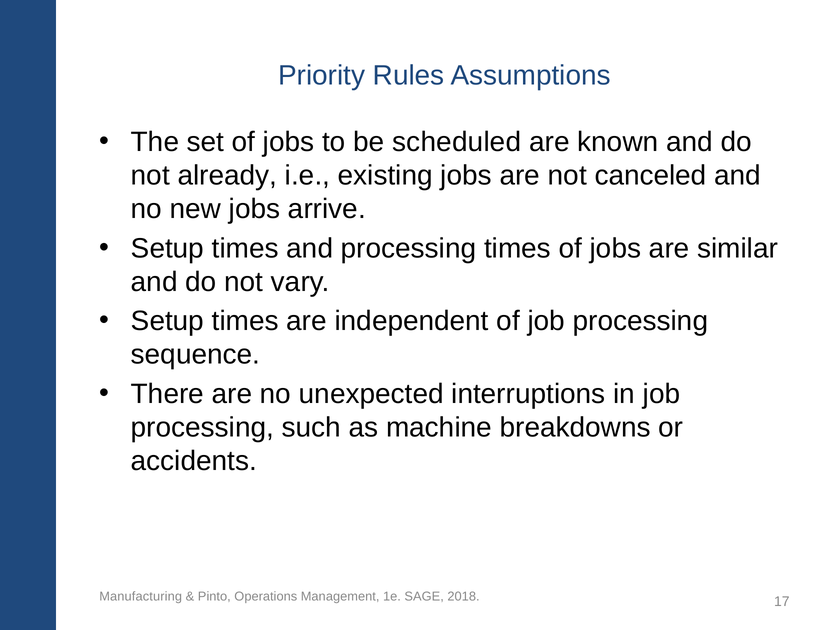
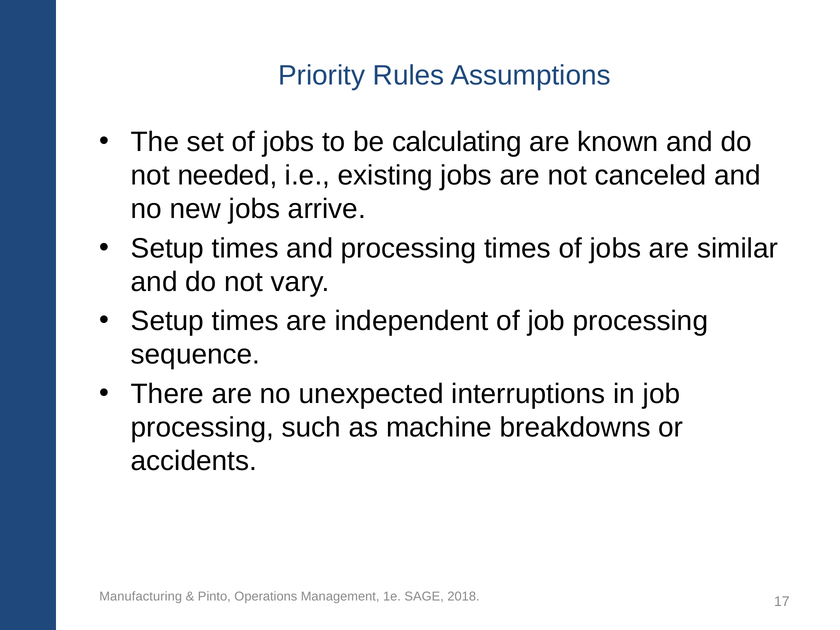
scheduled: scheduled -> calculating
already: already -> needed
